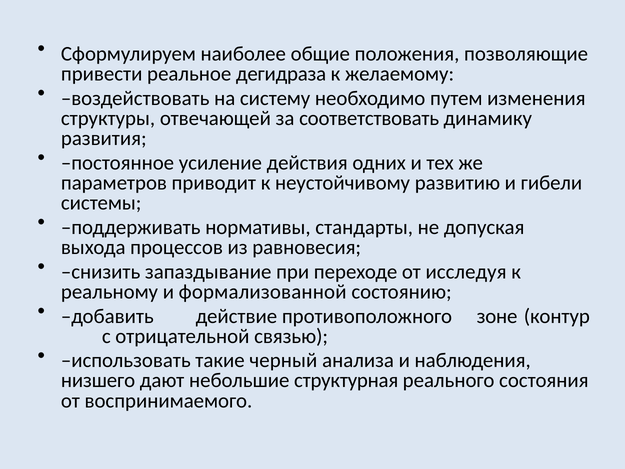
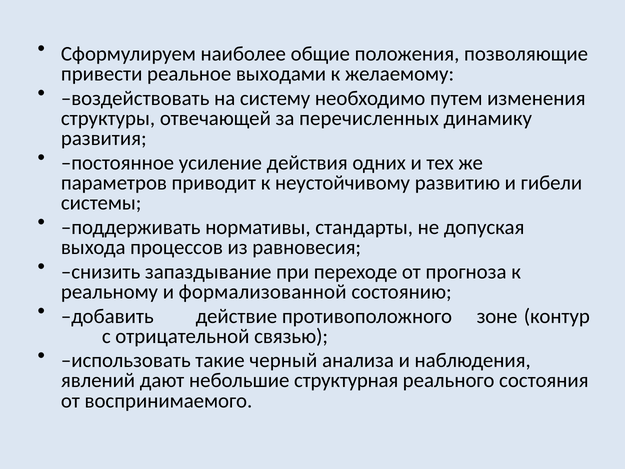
дегидраза: дегидраза -> выходами
соответствовать: соответствовать -> перечисленных
исследуя: исследуя -> прогноза
низшего: низшего -> явлений
